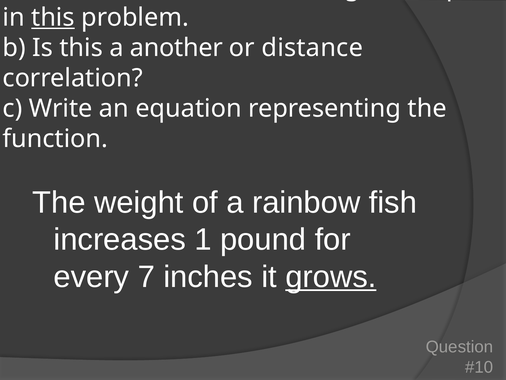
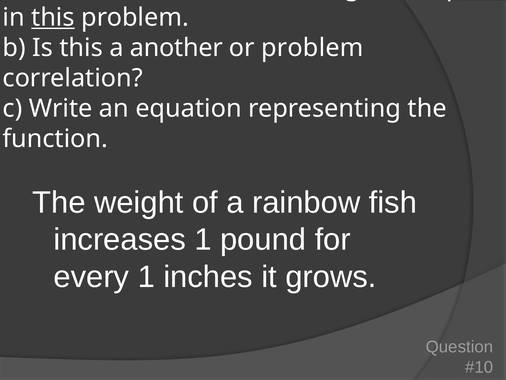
or distance: distance -> problem
every 7: 7 -> 1
grows underline: present -> none
